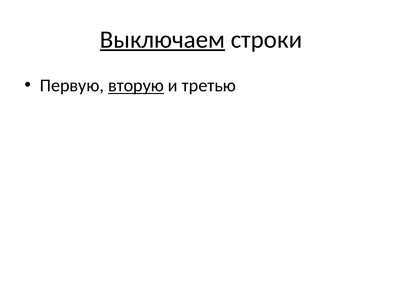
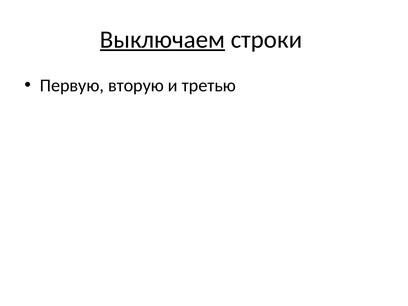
вторую underline: present -> none
